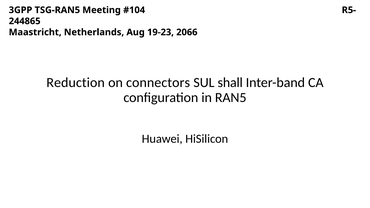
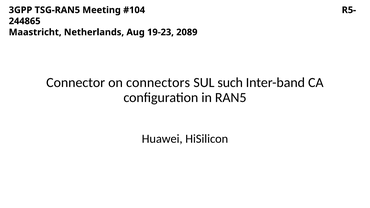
2066: 2066 -> 2089
Reduction: Reduction -> Connector
shall: shall -> such
